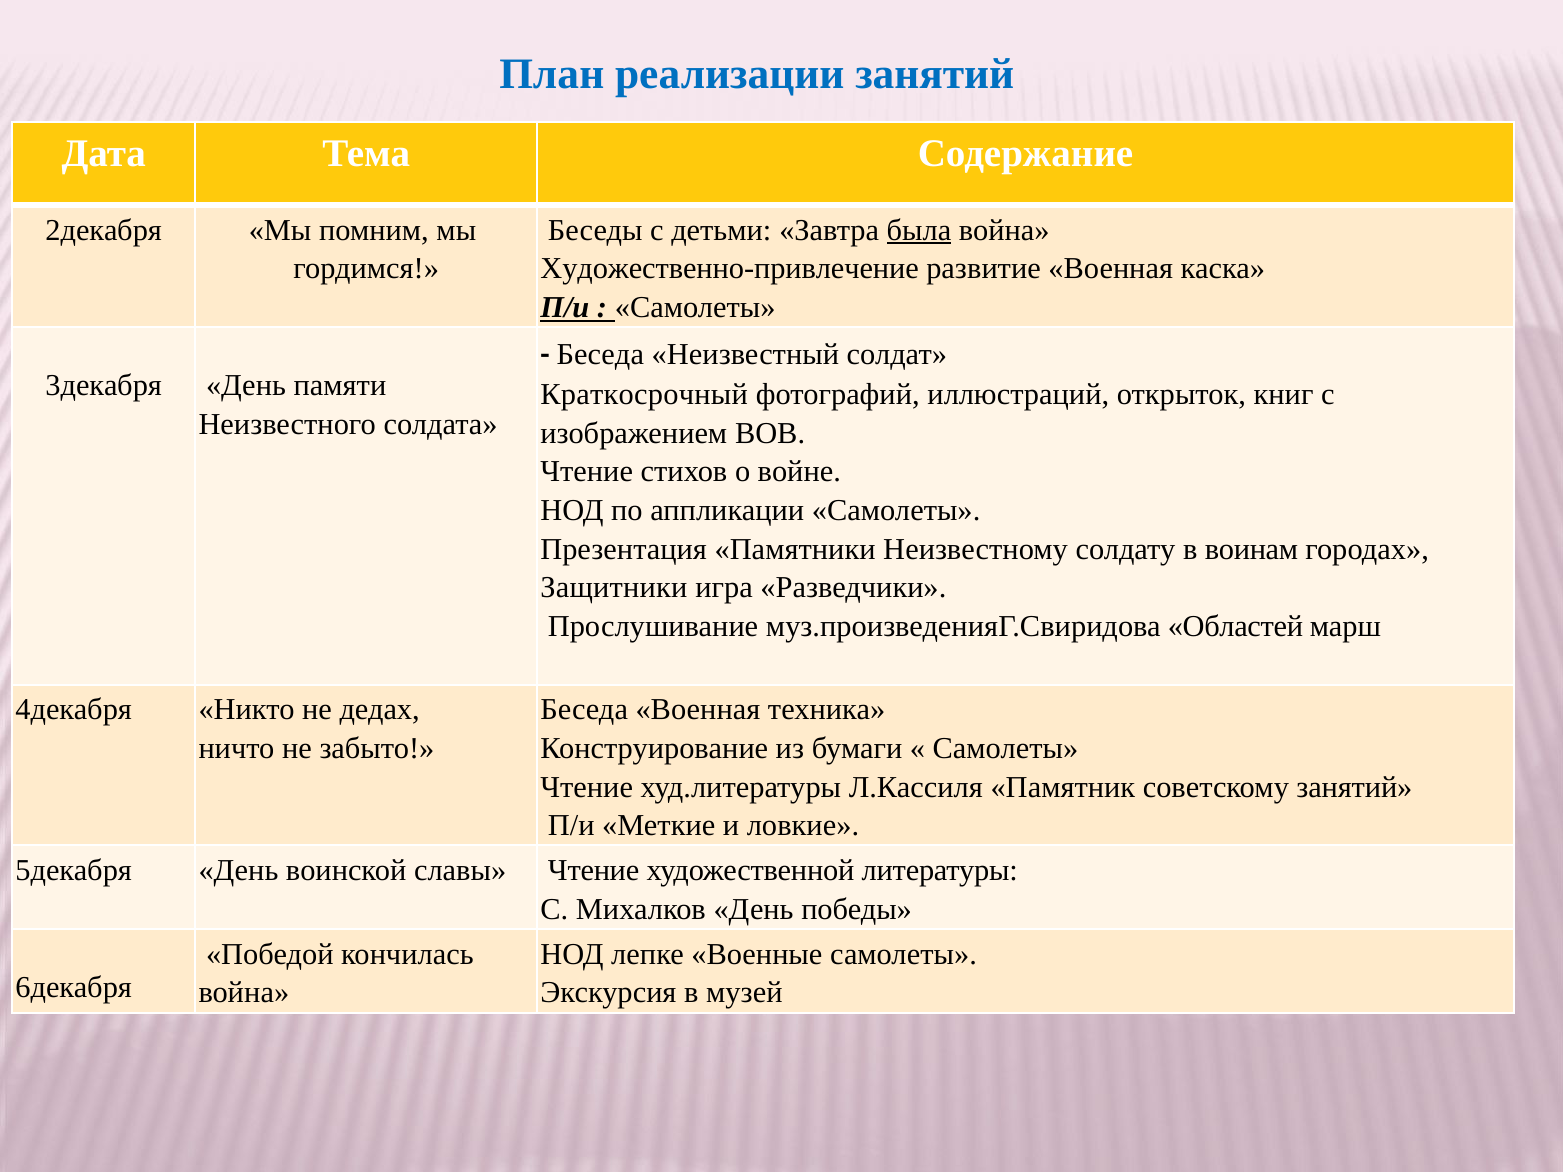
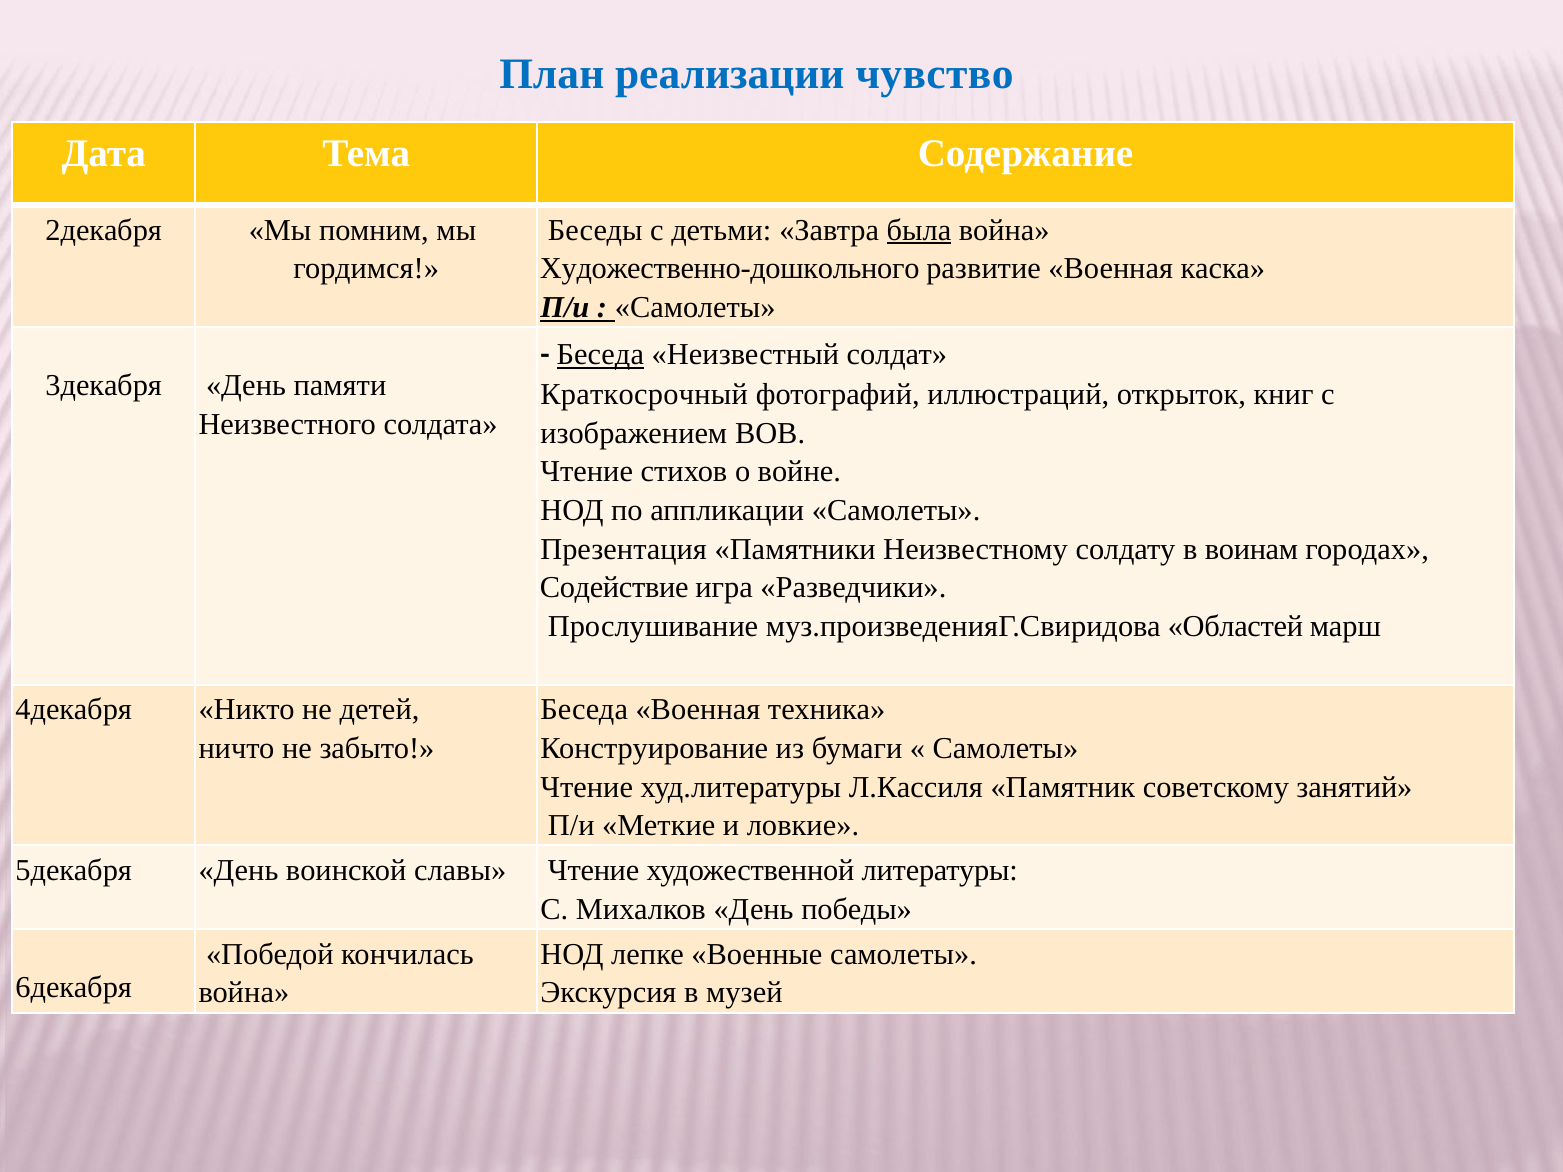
реализации занятий: занятий -> чувство
Художественно-привлечение: Художественно-привлечение -> Художественно-дошкольного
Беседа at (600, 355) underline: none -> present
Защитники: Защитники -> Содействие
дедах: дедах -> детей
